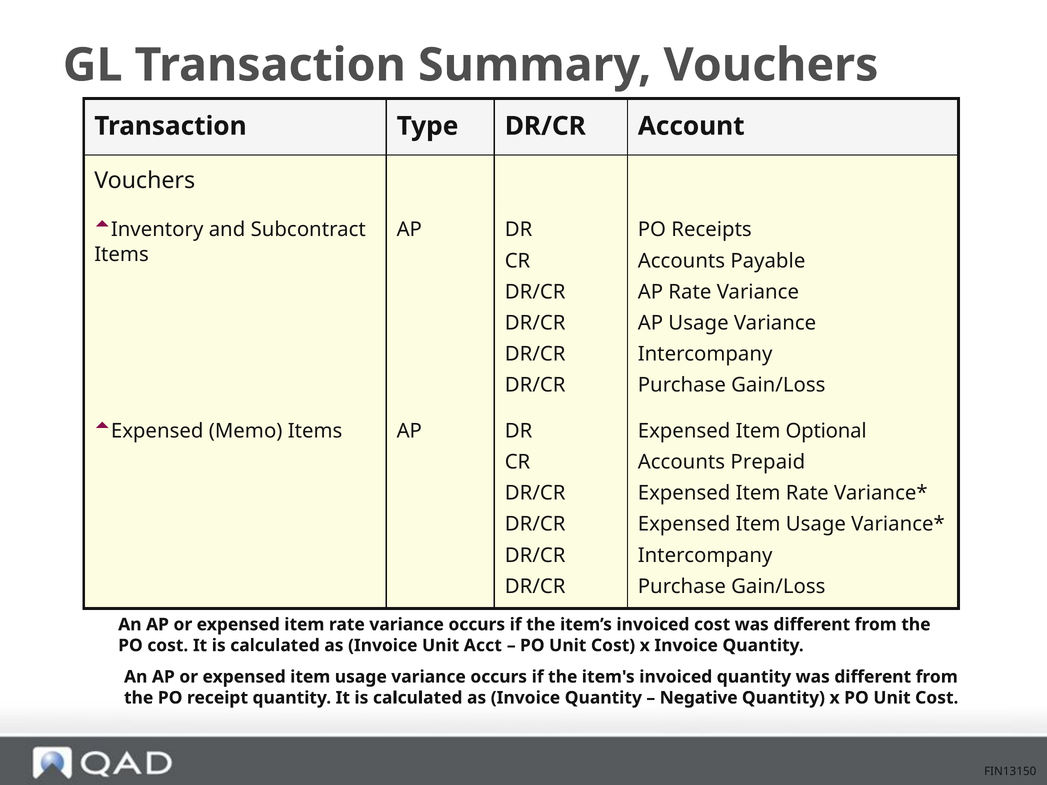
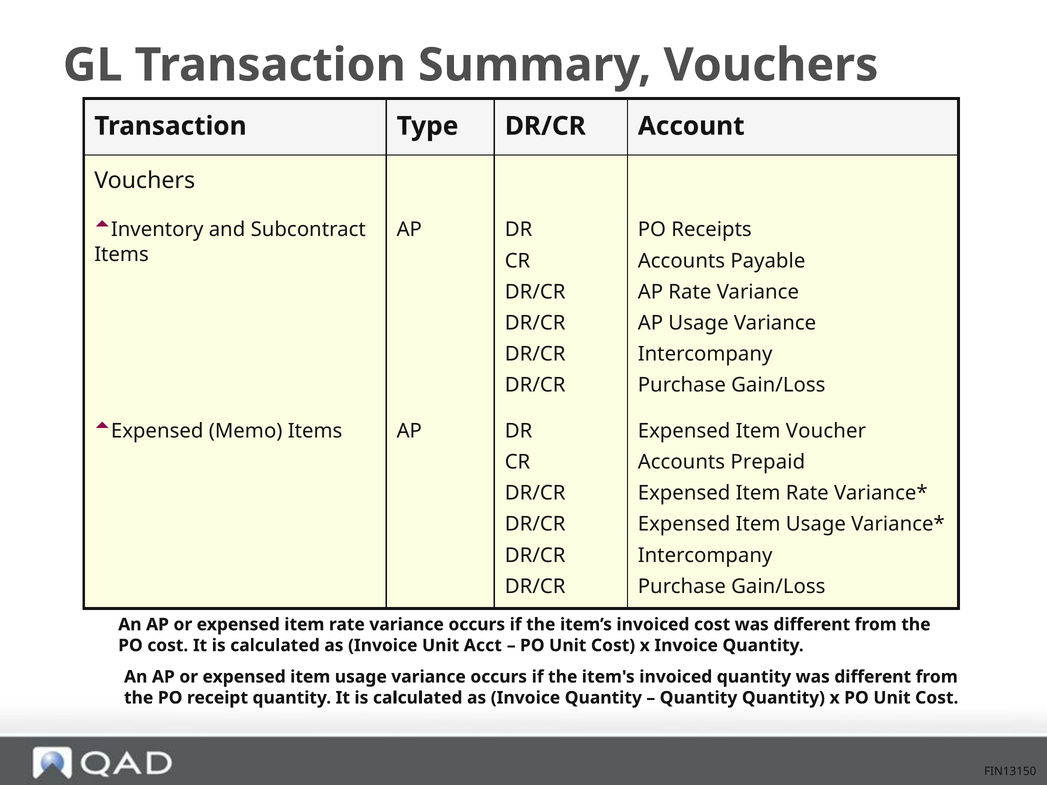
Optional: Optional -> Voucher
Negative at (699, 698): Negative -> Quantity
